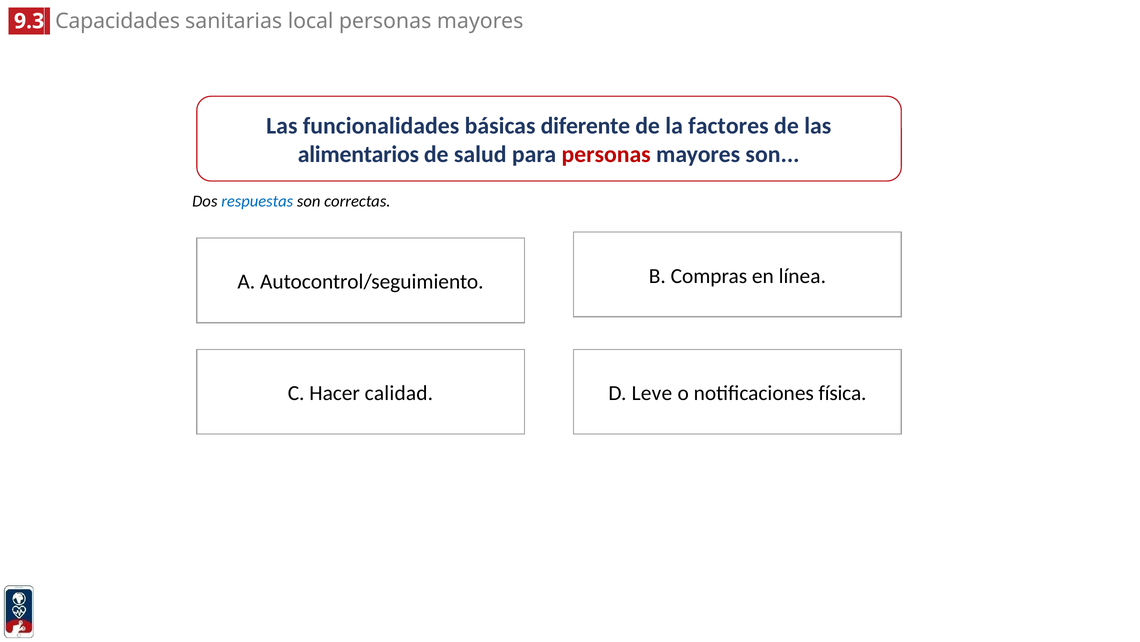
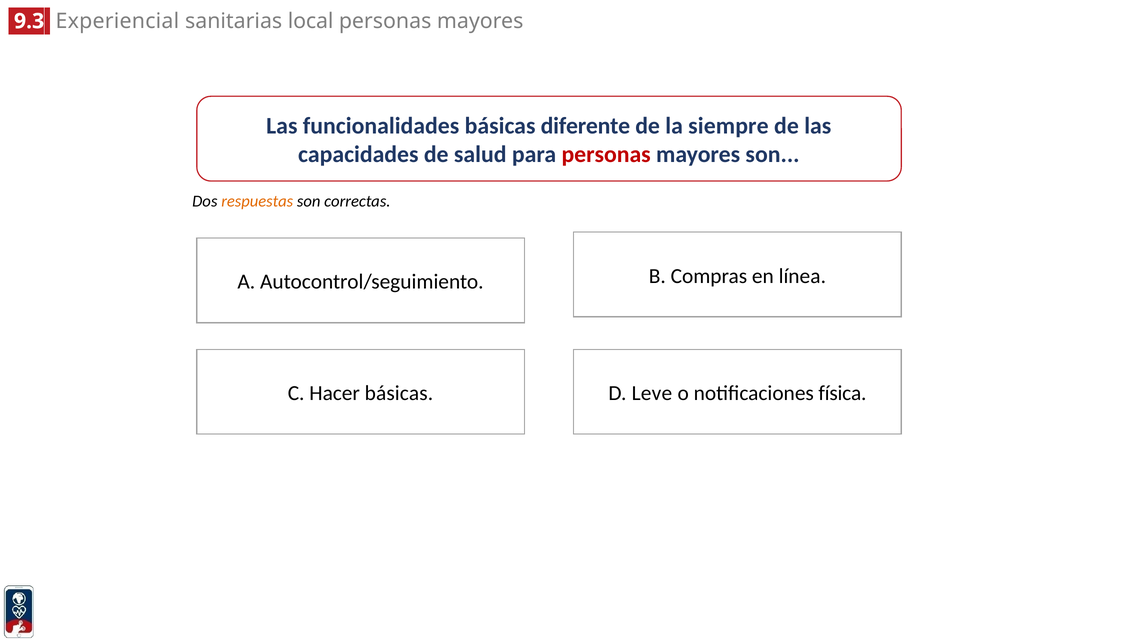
Capacidades: Capacidades -> Experiencial
factores: factores -> siempre
alimentarios: alimentarios -> capacidades
respuestas colour: blue -> orange
Hacer calidad: calidad -> básicas
